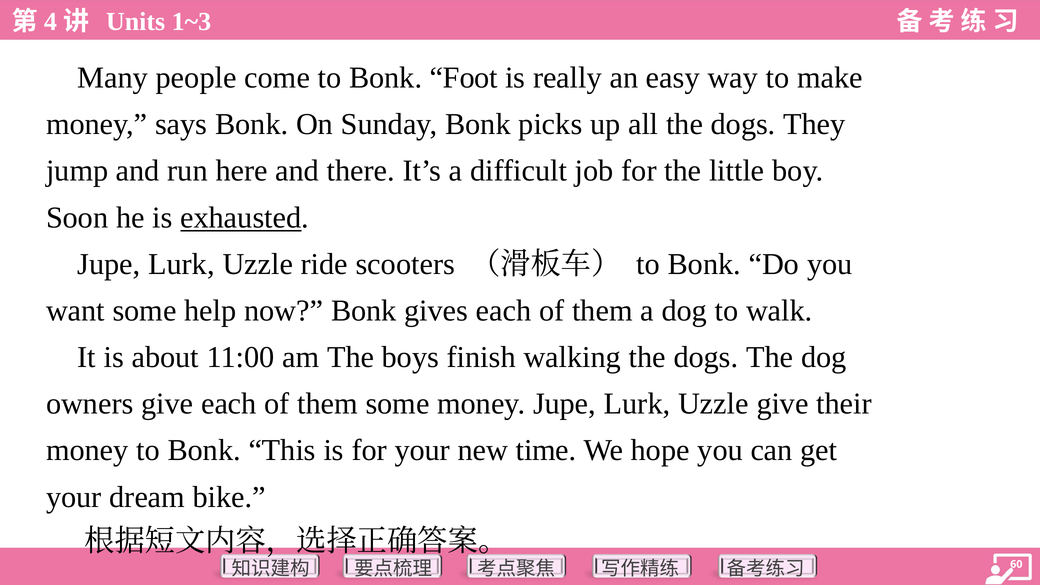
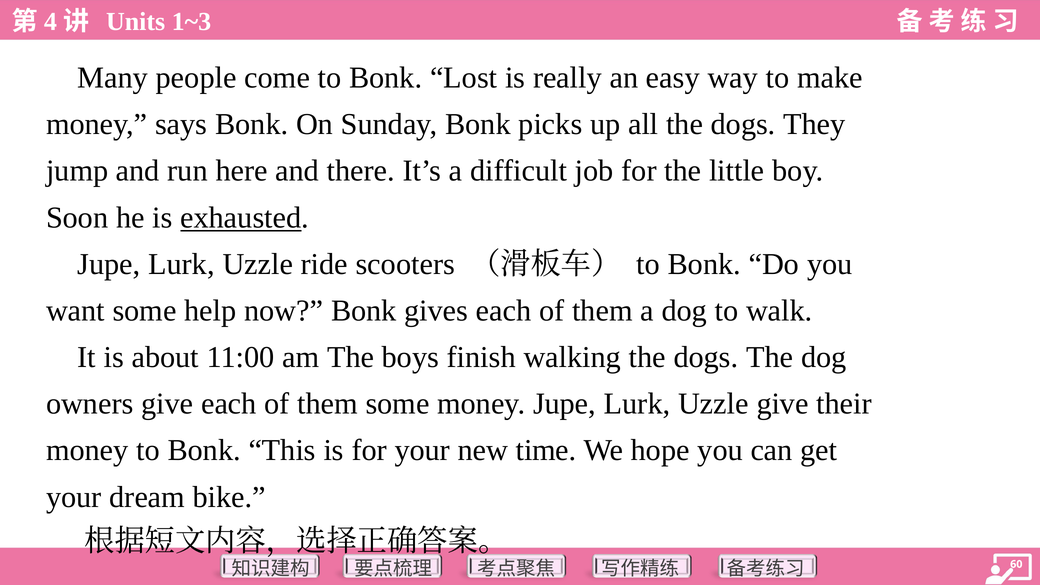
Foot: Foot -> Lost
